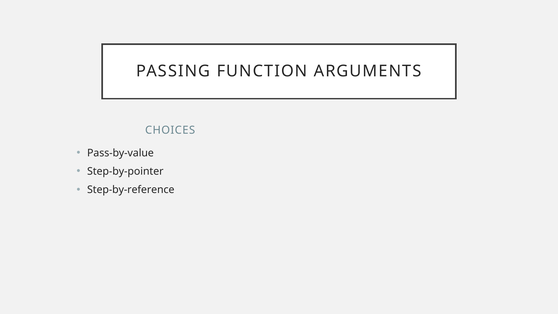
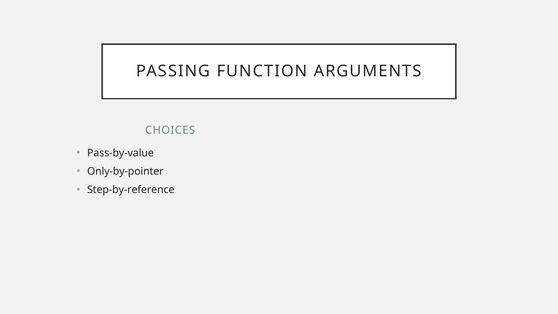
Step-by-pointer: Step-by-pointer -> Only-by-pointer
